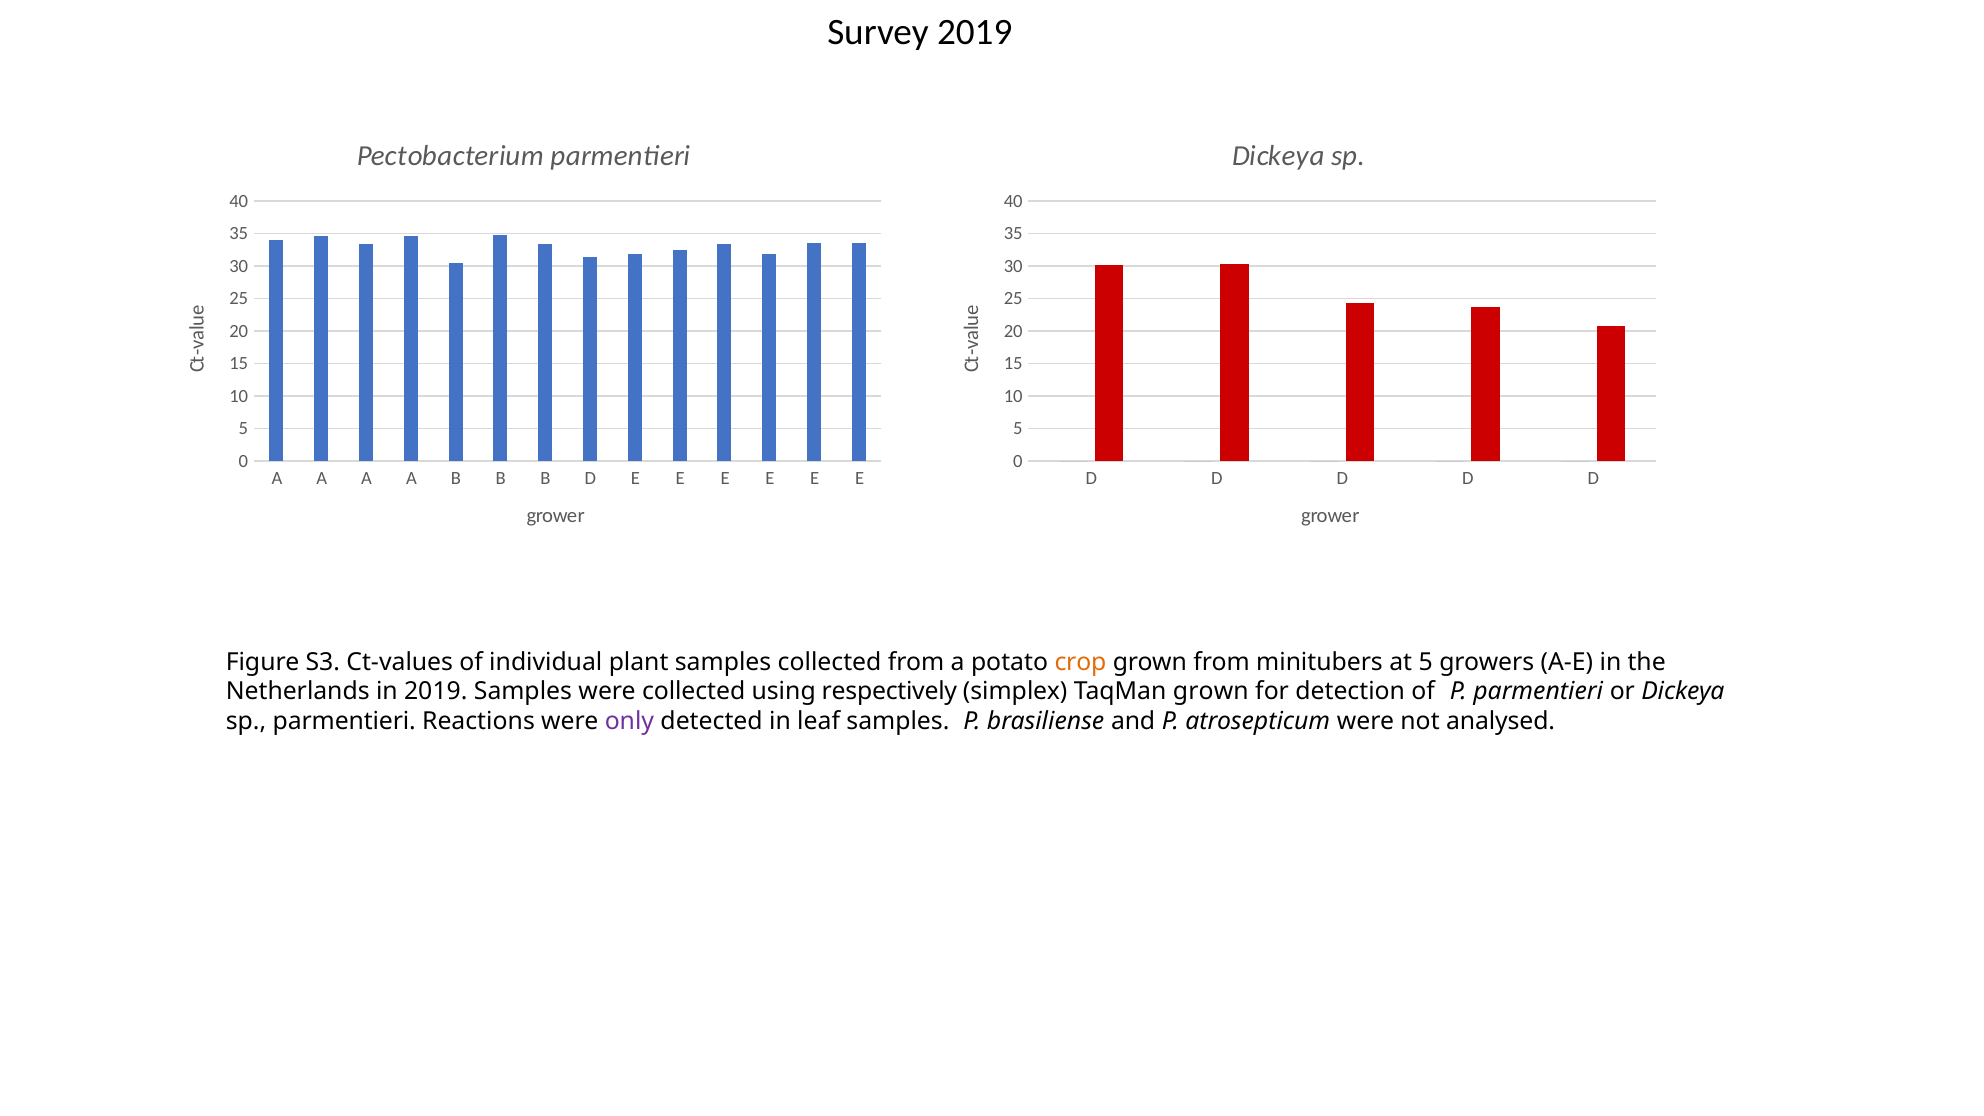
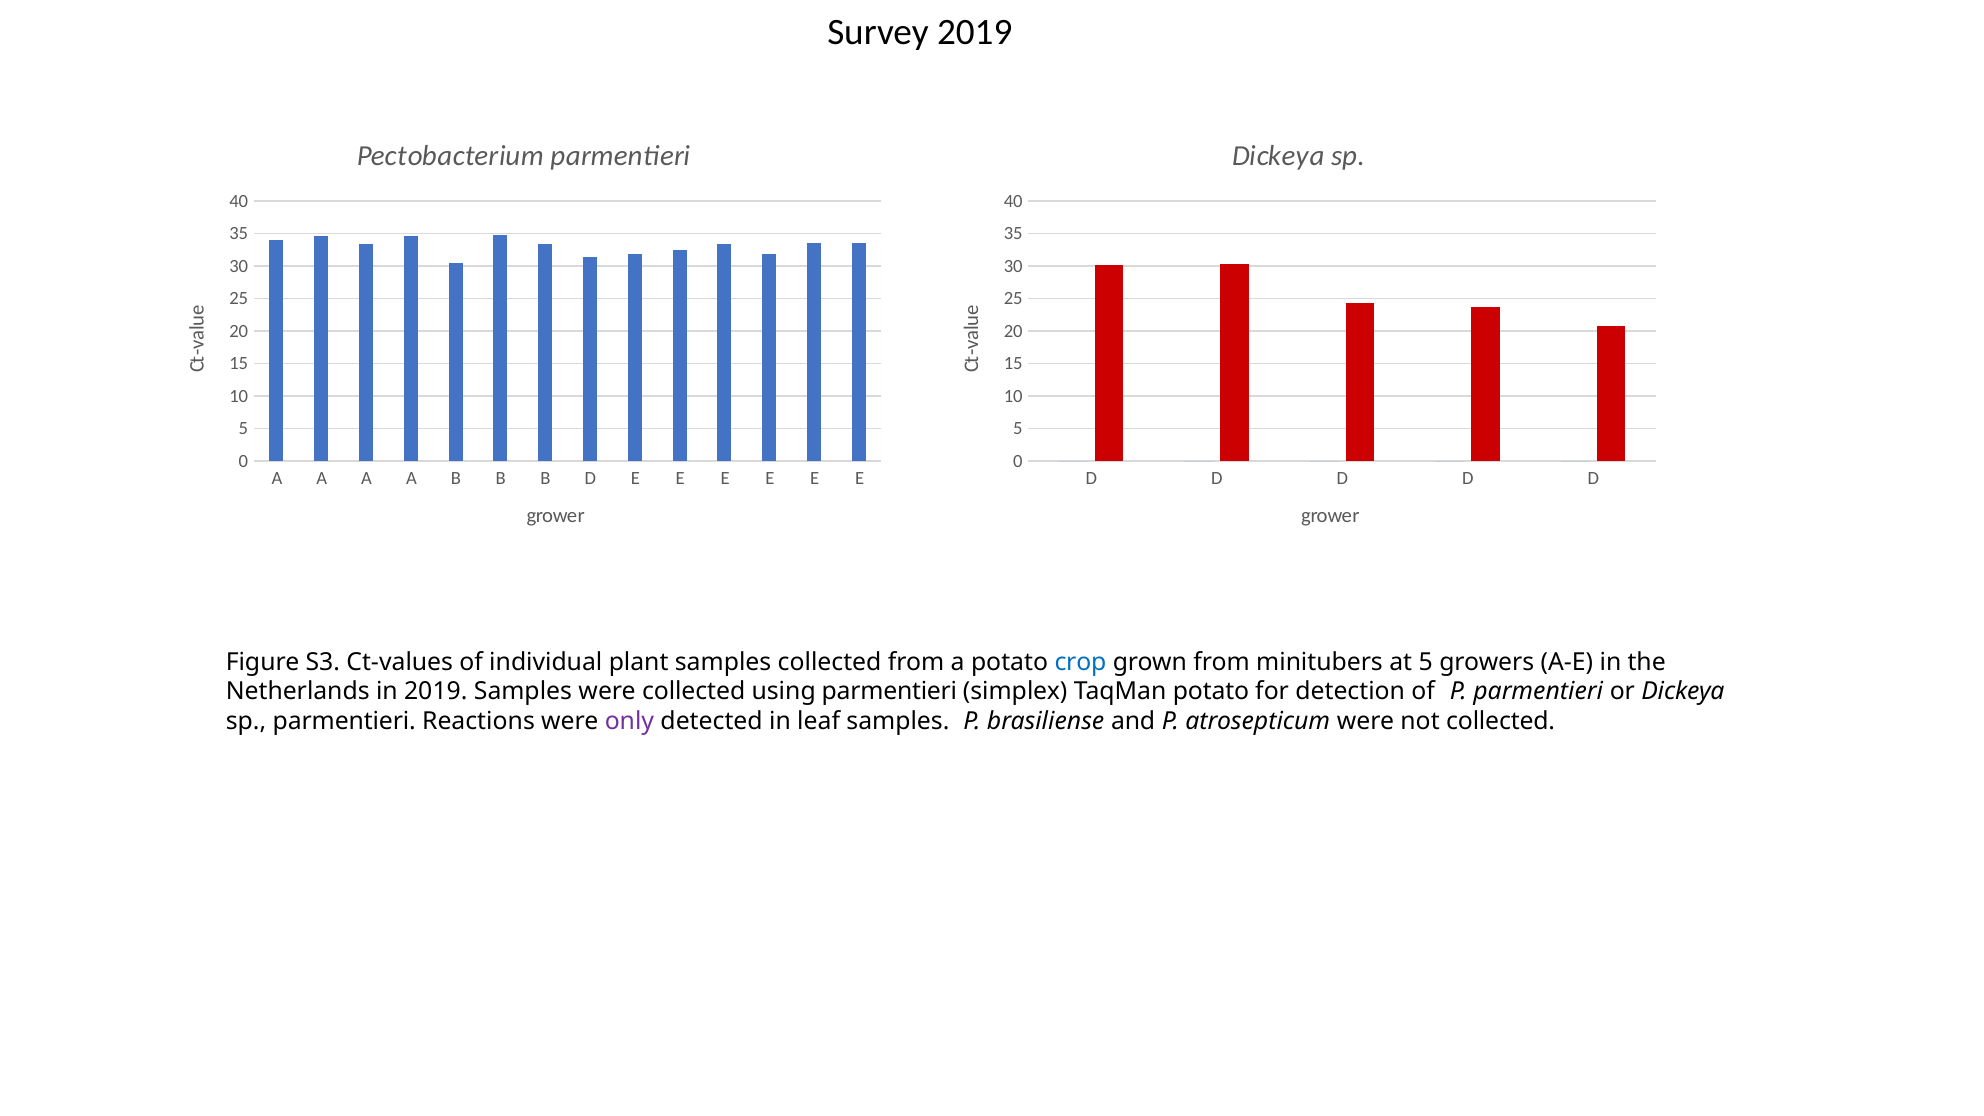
crop colour: orange -> blue
using respectively: respectively -> parmentieri
TaqMan grown: grown -> potato
not analysed: analysed -> collected
